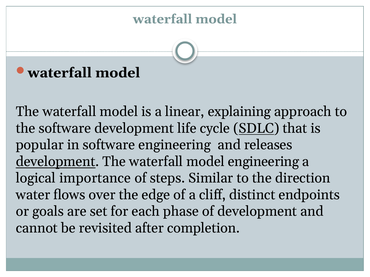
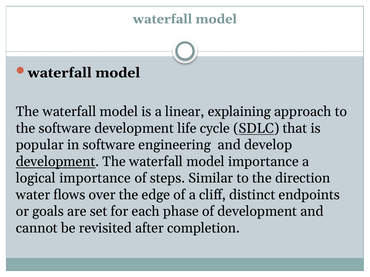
releases: releases -> develop
model engineering: engineering -> importance
